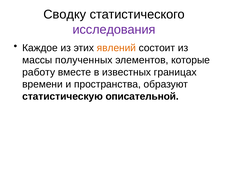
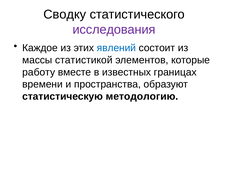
явлений colour: orange -> blue
полученных: полученных -> статистикой
описательной: описательной -> методологию
